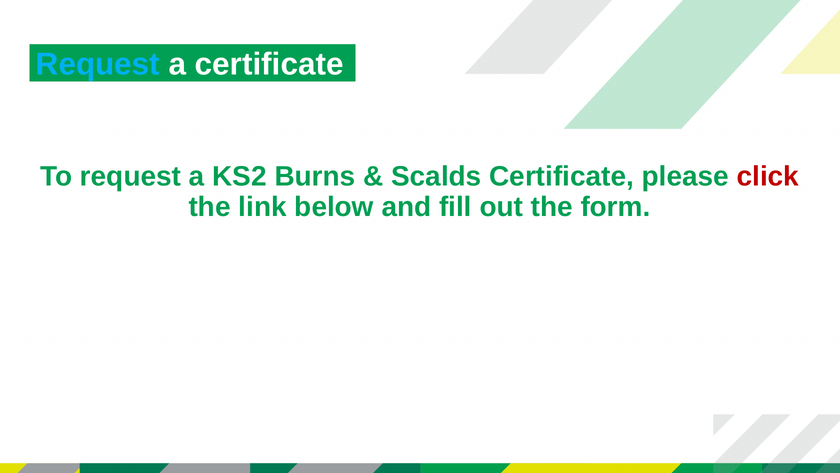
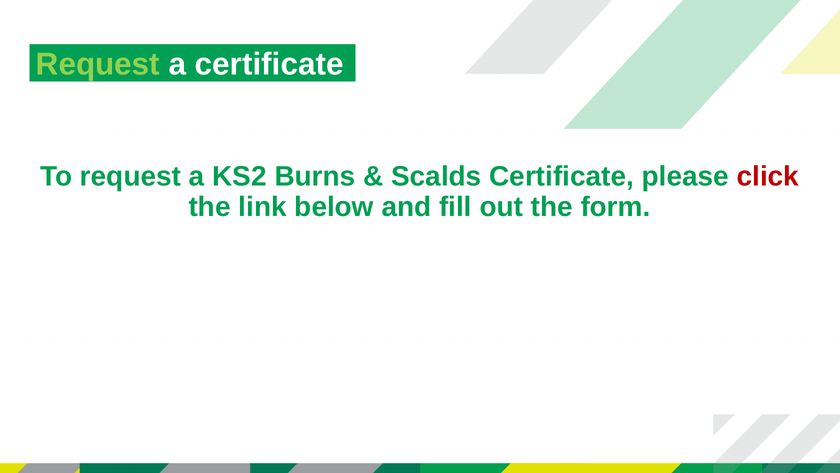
Request at (98, 64) colour: light blue -> light green
